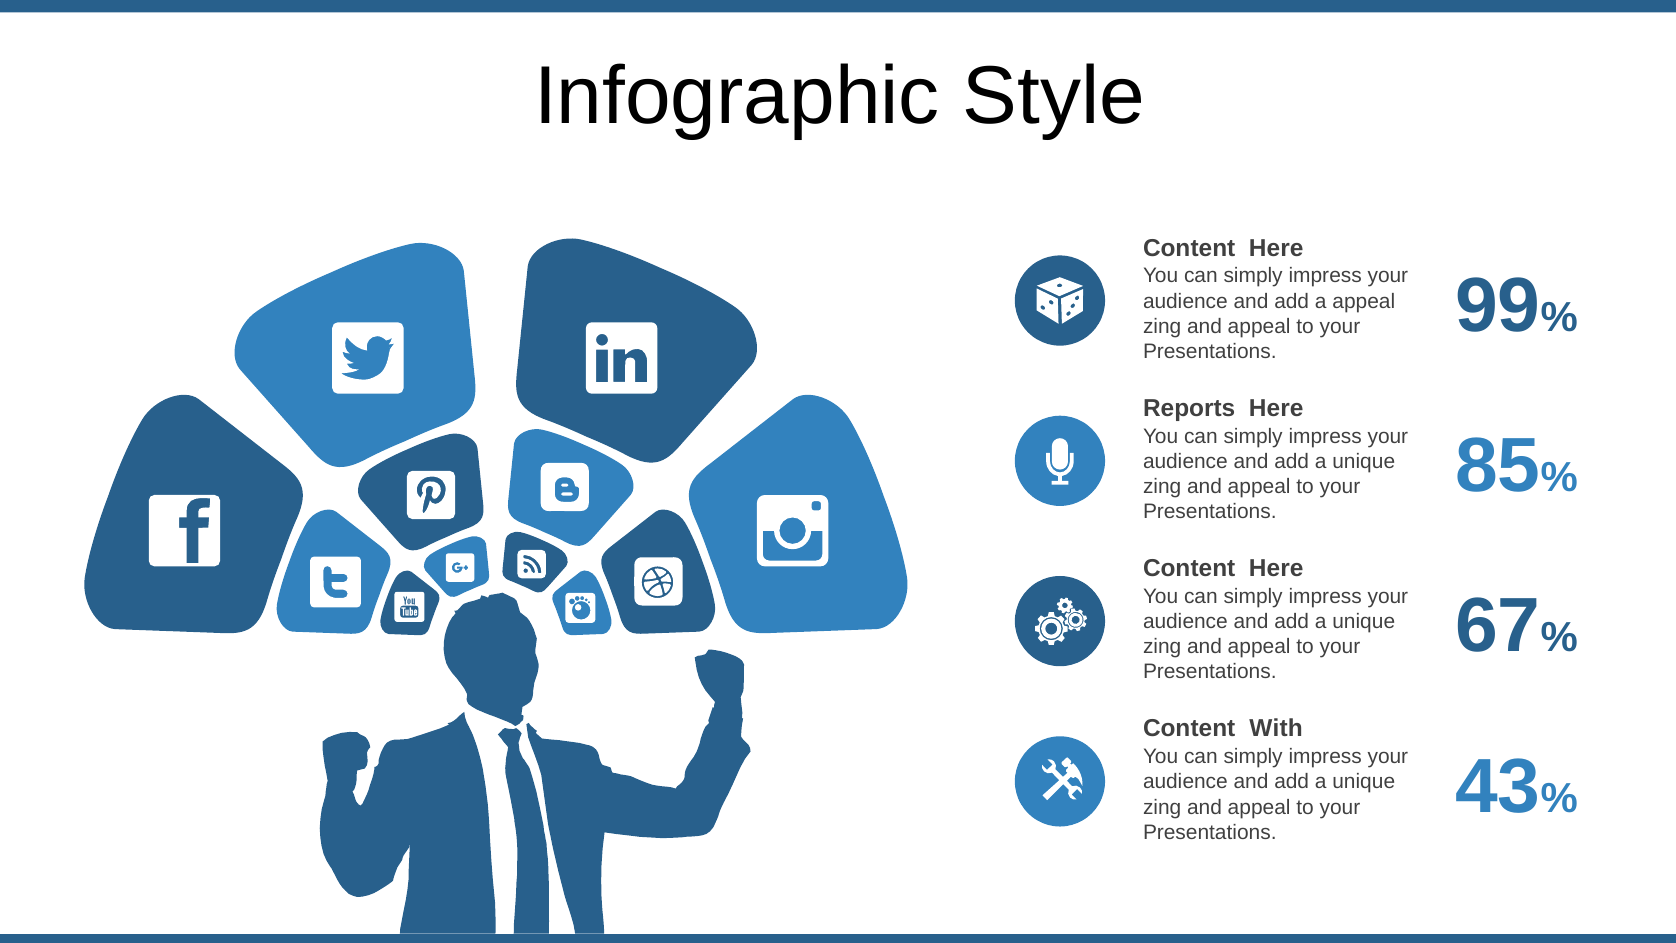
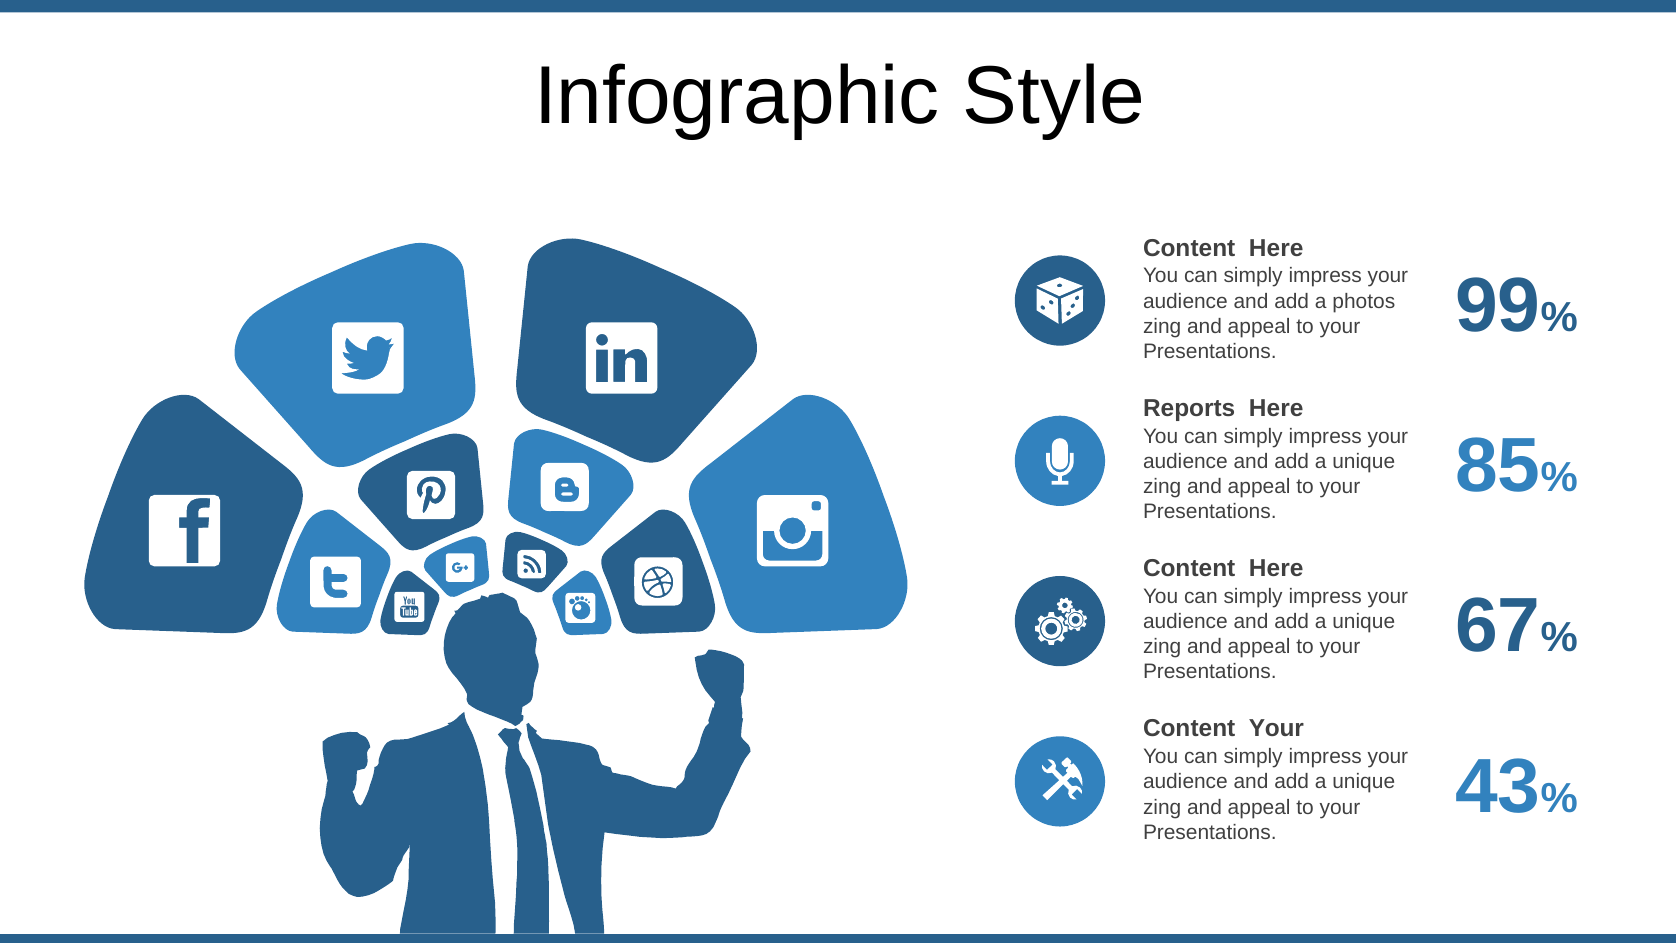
a appeal: appeal -> photos
Content With: With -> Your
